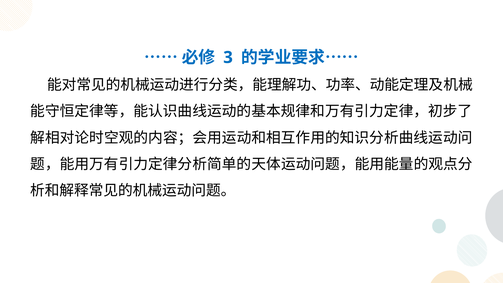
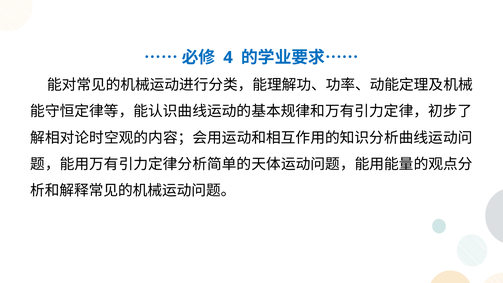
3: 3 -> 4
